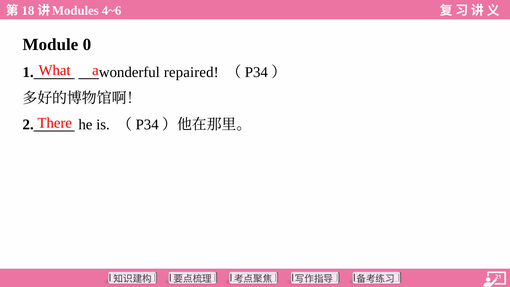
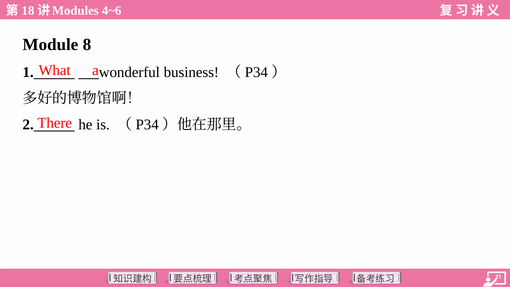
0: 0 -> 8
repaired: repaired -> business
